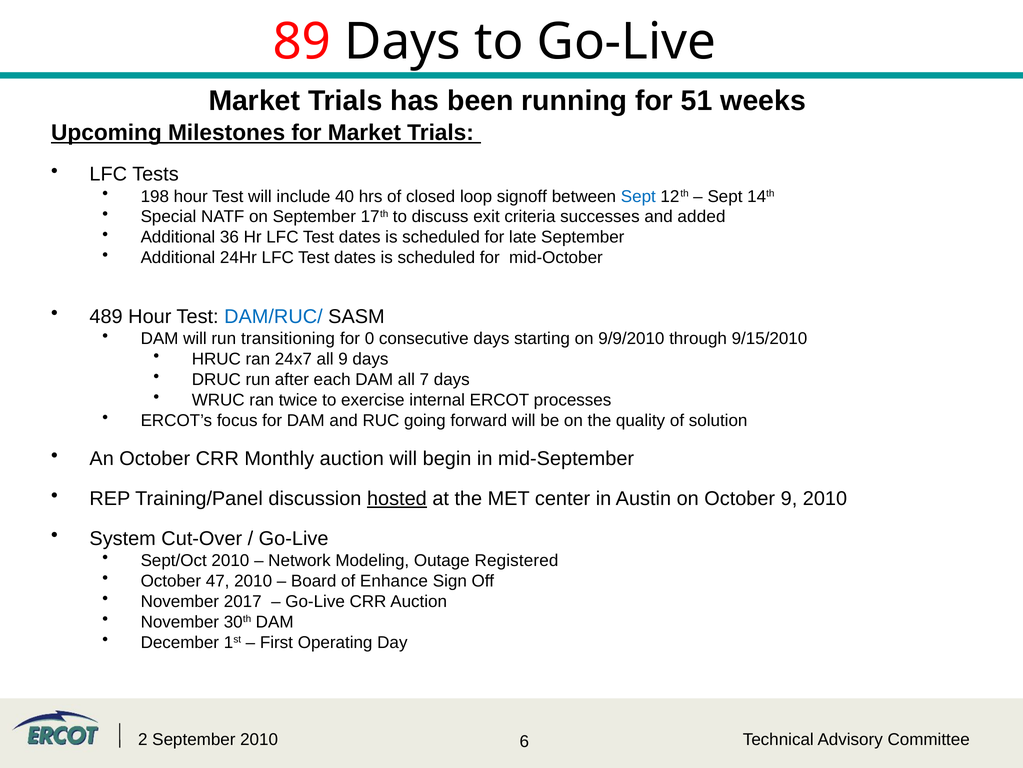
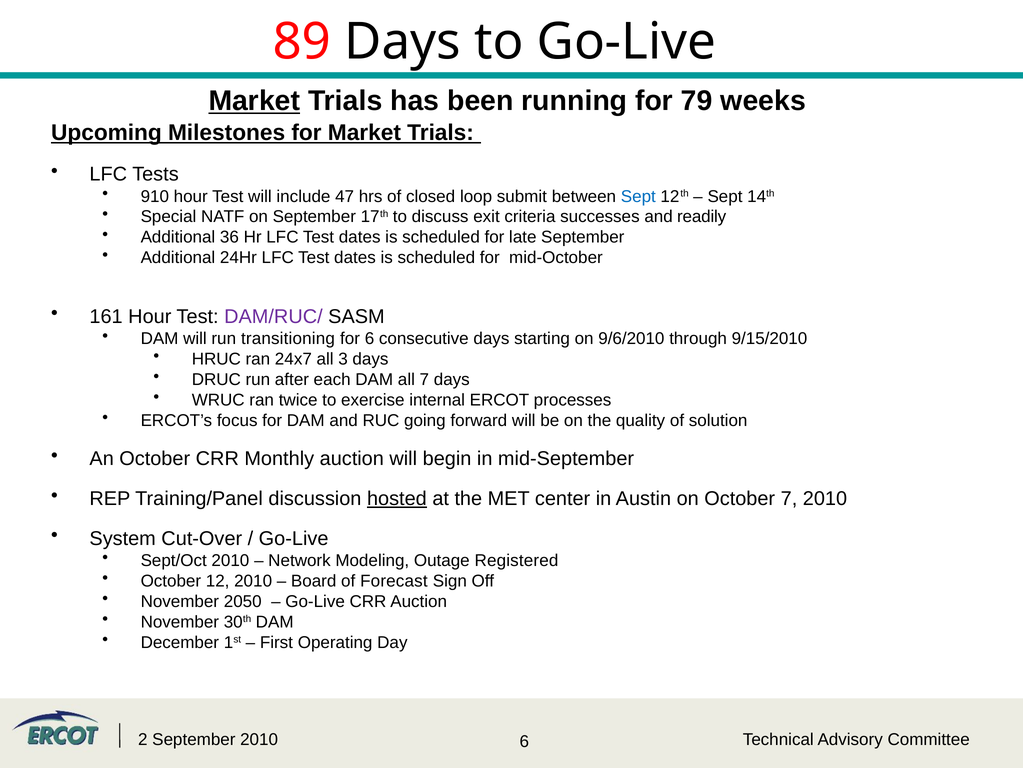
Market at (254, 101) underline: none -> present
51: 51 -> 79
198: 198 -> 910
40: 40 -> 47
signoff: signoff -> submit
added: added -> readily
489: 489 -> 161
DAM/RUC/ colour: blue -> purple
for 0: 0 -> 6
9/9/2010: 9/9/2010 -> 9/6/2010
all 9: 9 -> 3
October 9: 9 -> 7
47: 47 -> 12
Enhance: Enhance -> Forecast
2017: 2017 -> 2050
